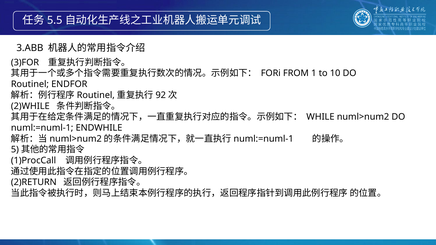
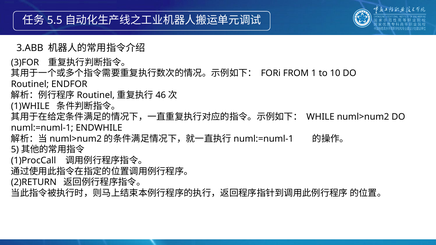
92: 92 -> 46
2)WHILE: 2)WHILE -> 1)WHILE
